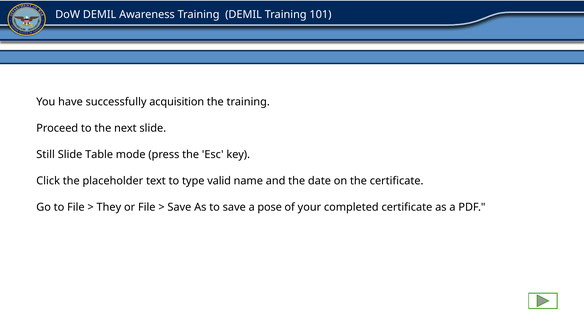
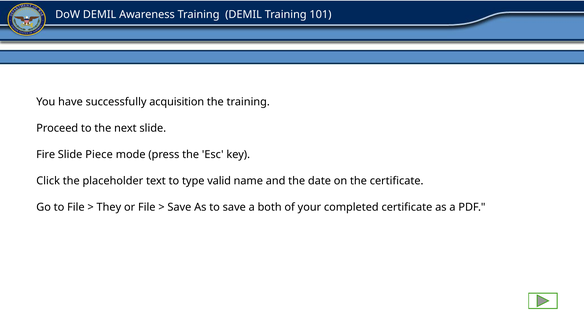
Still: Still -> Fire
Table: Table -> Piece
pose: pose -> both
